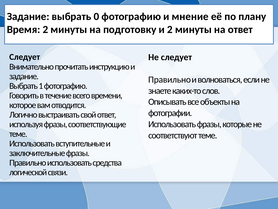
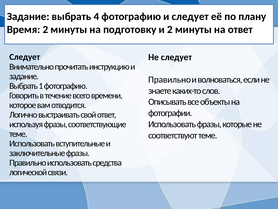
0: 0 -> 4
и мнение: мнение -> следует
